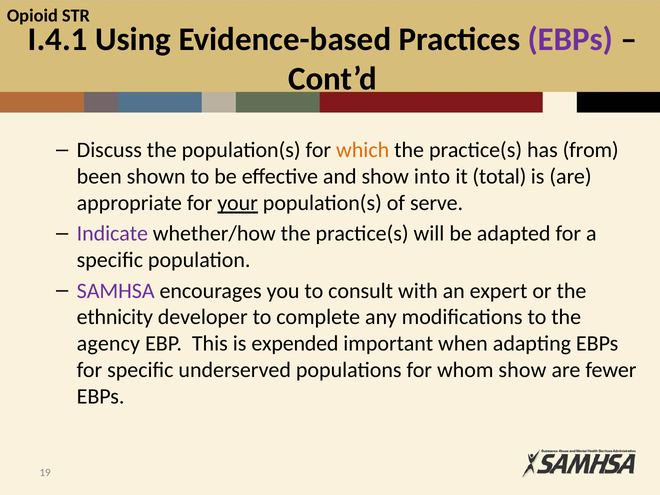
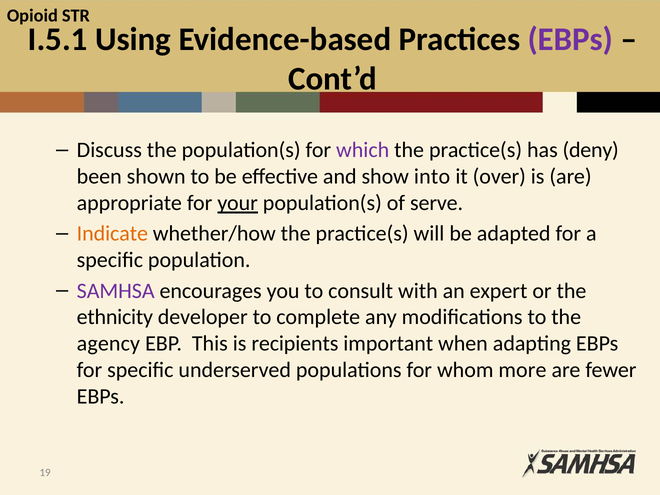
I.4.1: I.4.1 -> I.5.1
which colour: orange -> purple
from: from -> deny
total: total -> over
Indicate colour: purple -> orange
expended: expended -> recipients
whom show: show -> more
